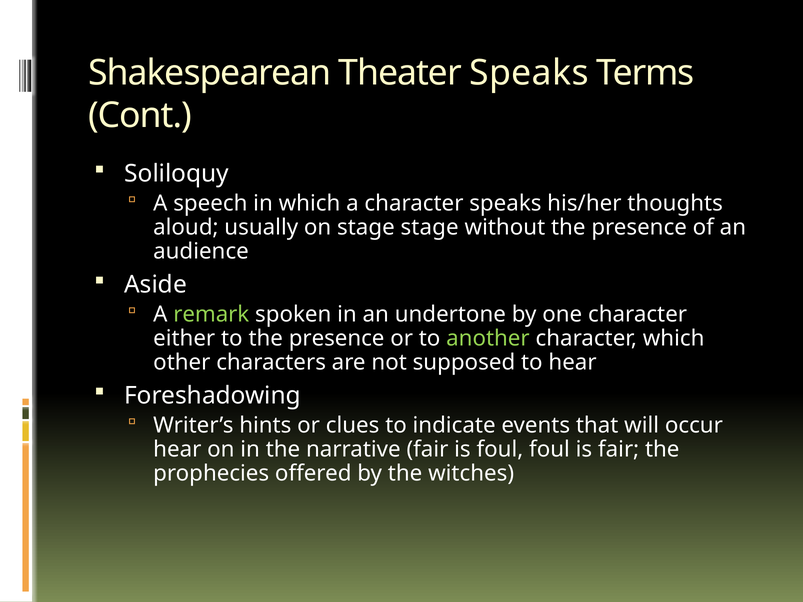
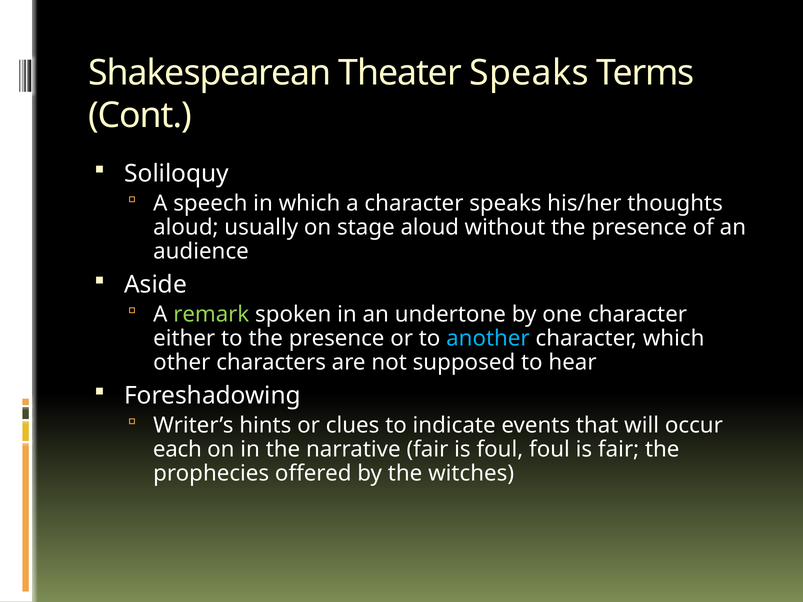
stage stage: stage -> aloud
another colour: light green -> light blue
hear at (177, 450): hear -> each
